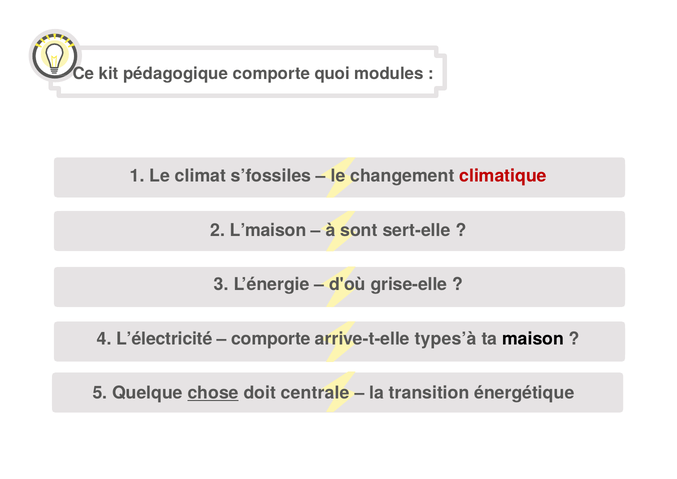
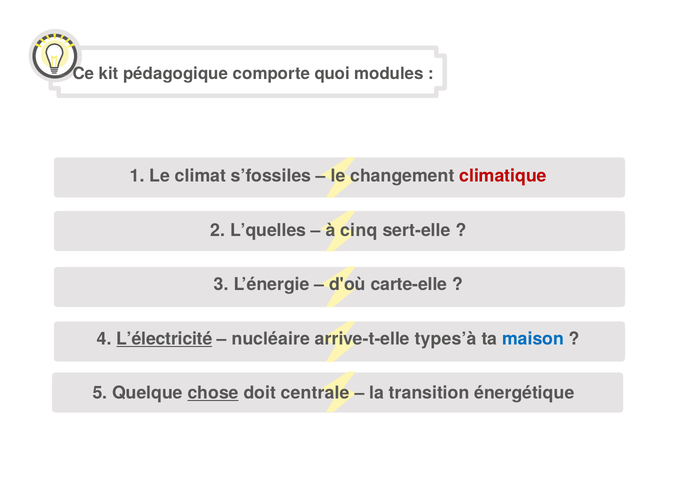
L’maison: L’maison -> L’quelles
sont: sont -> cinq
grise-elle: grise-elle -> carte-elle
L’électricité underline: none -> present
comporte at (271, 339): comporte -> nucléaire
maison colour: black -> blue
